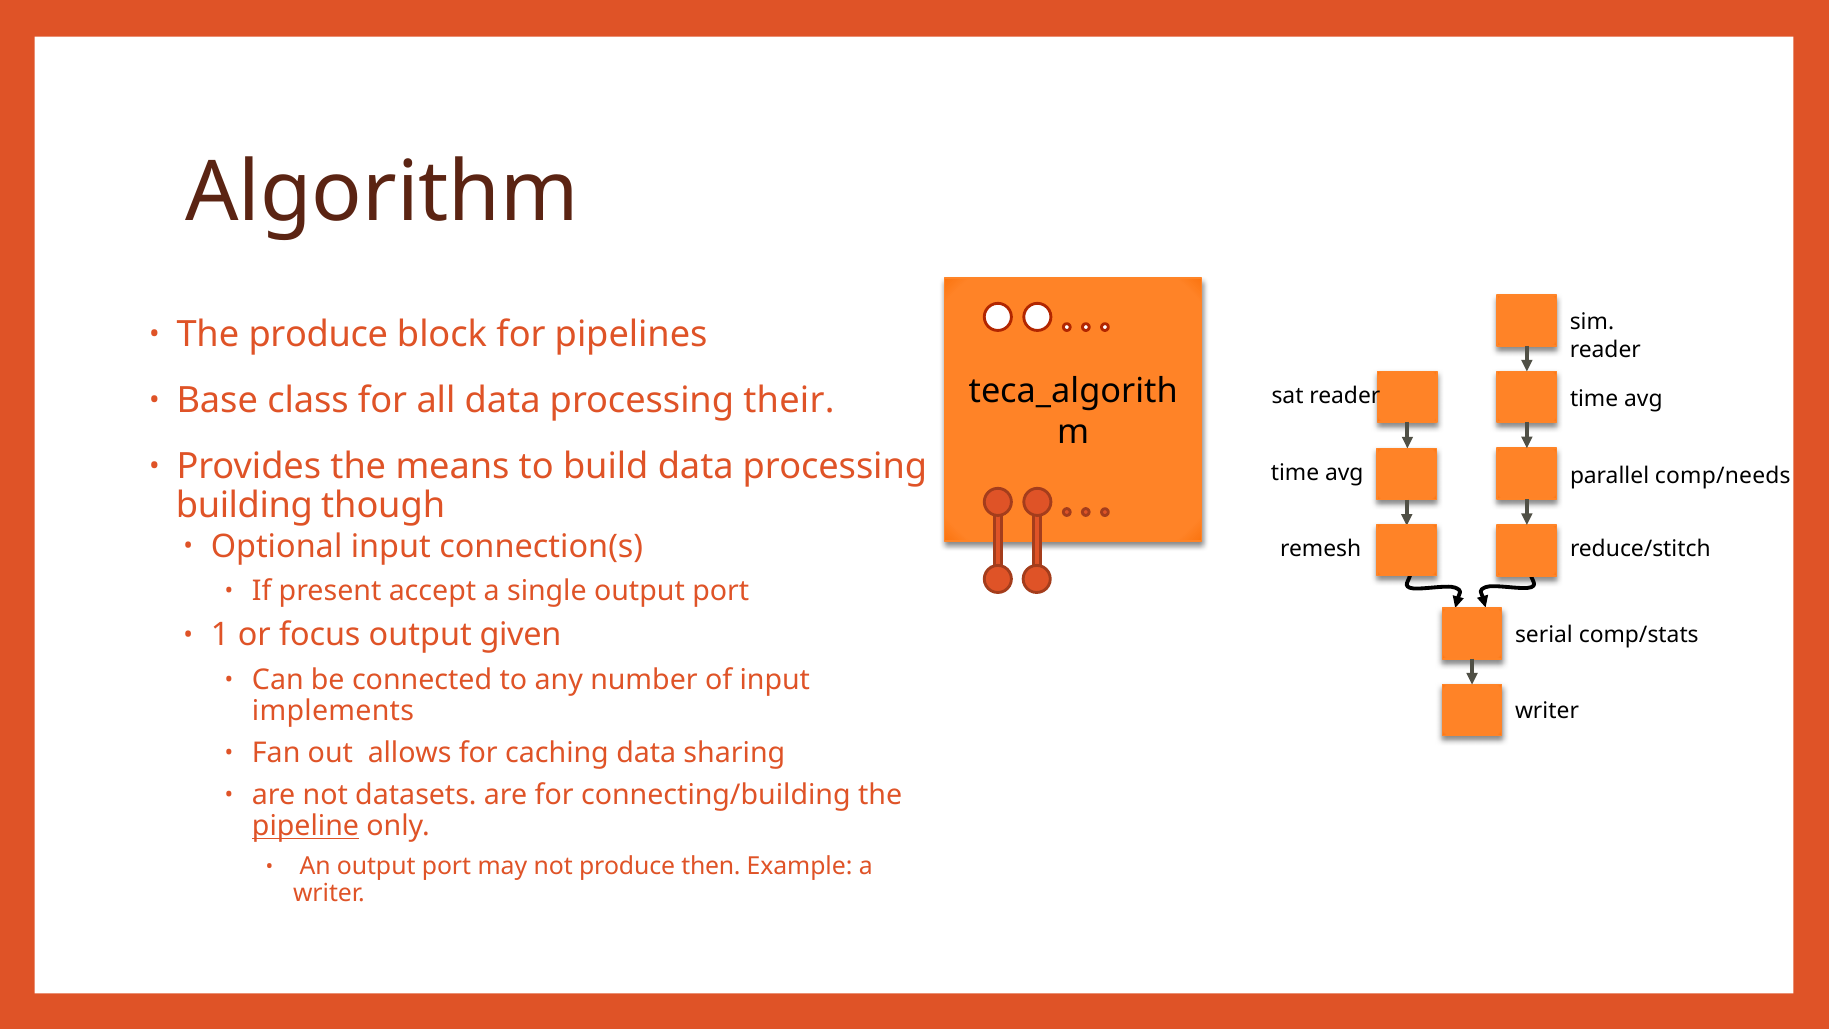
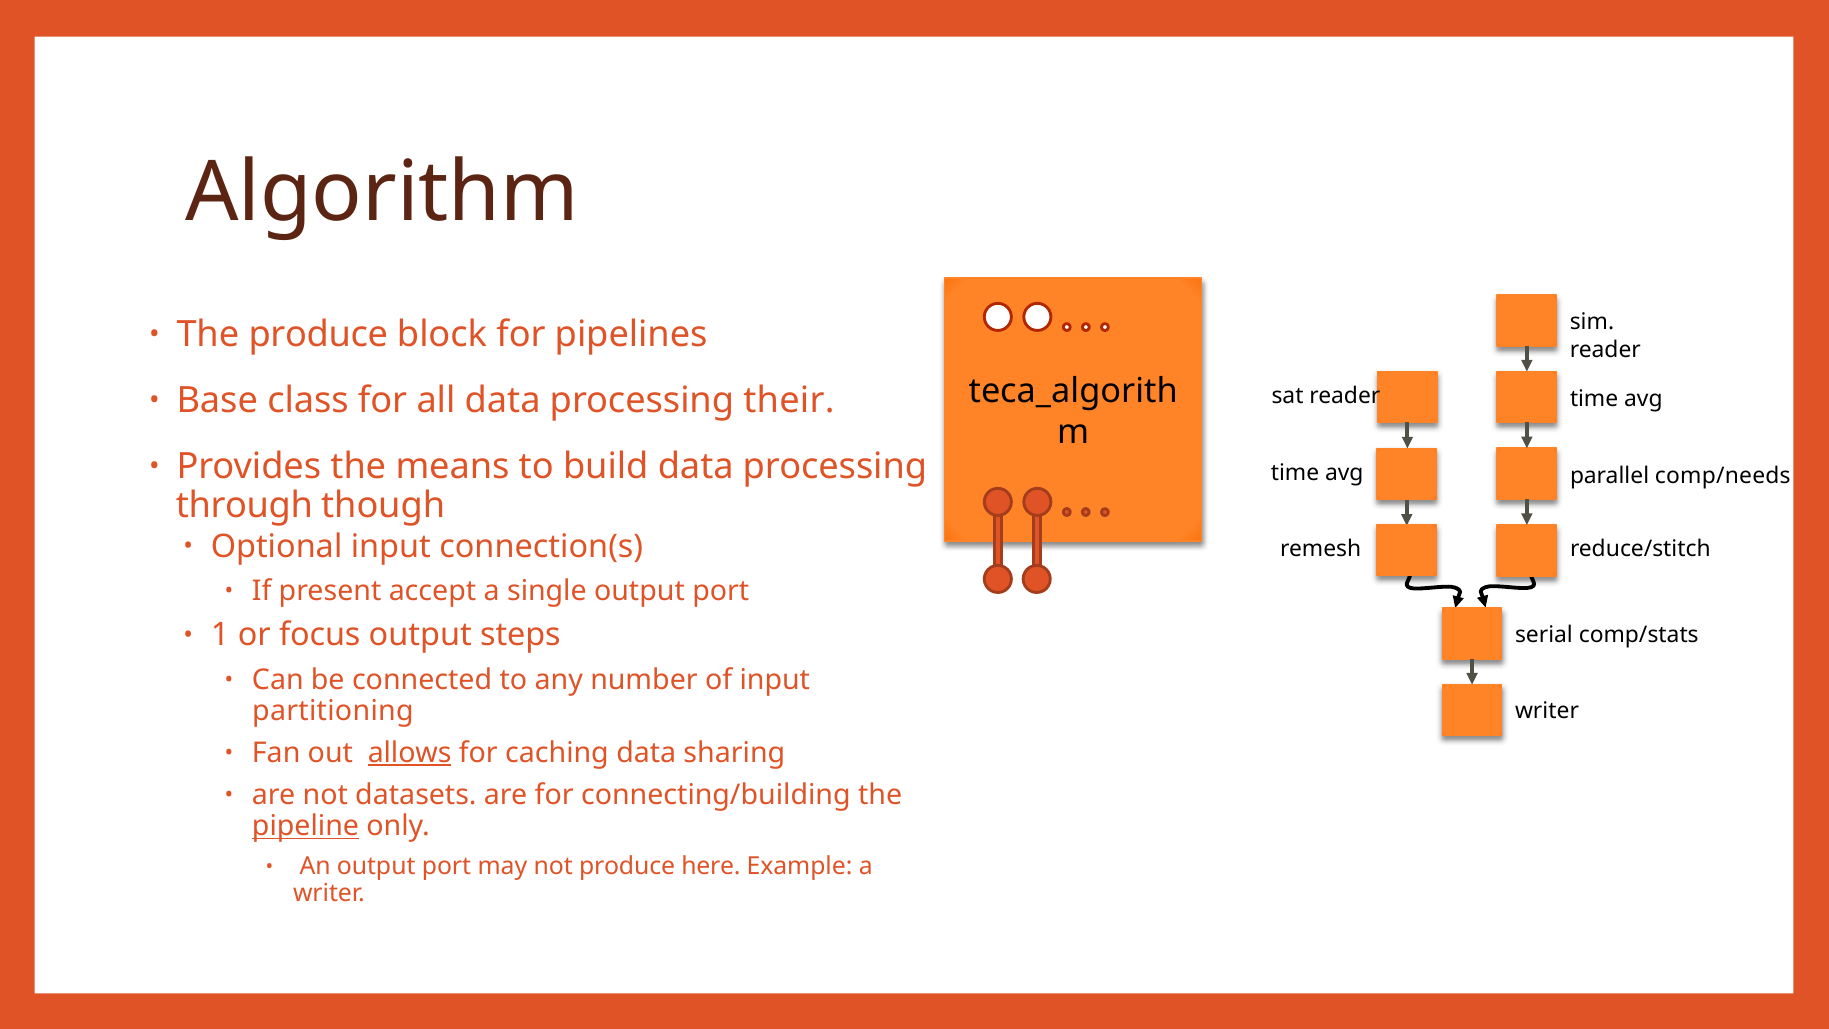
building: building -> through
given: given -> steps
implements: implements -> partitioning
allows underline: none -> present
then: then -> here
